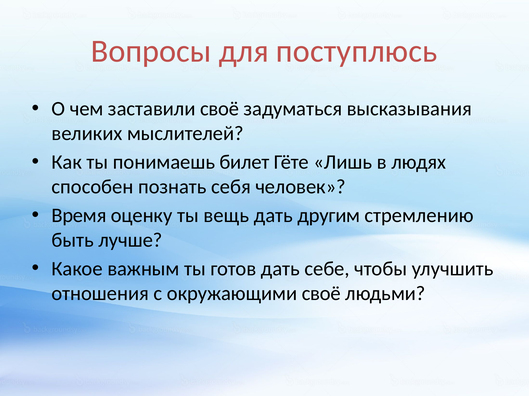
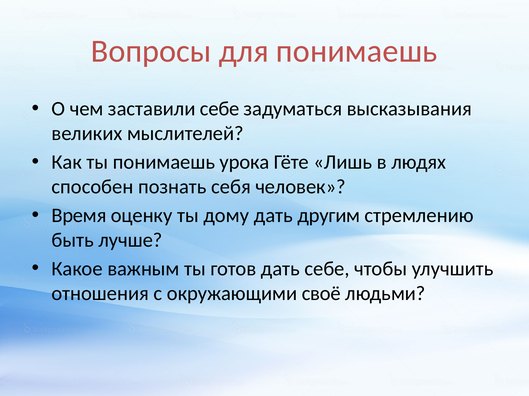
для поступлюсь: поступлюсь -> понимаешь
заставили своё: своё -> себе
билет: билет -> урока
вещь: вещь -> дому
